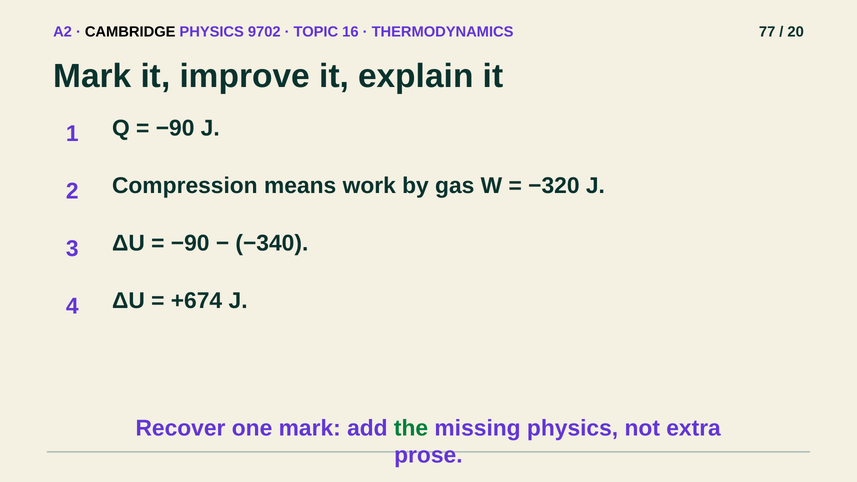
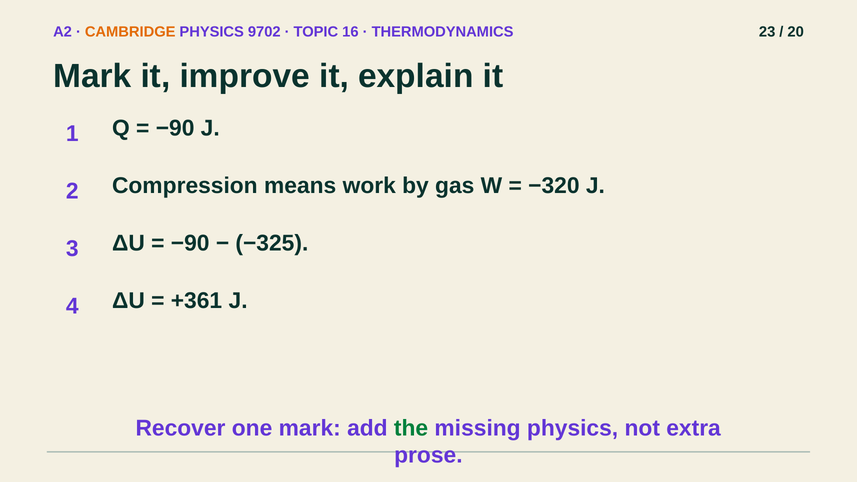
CAMBRIDGE colour: black -> orange
77: 77 -> 23
−340: −340 -> −325
+674: +674 -> +361
